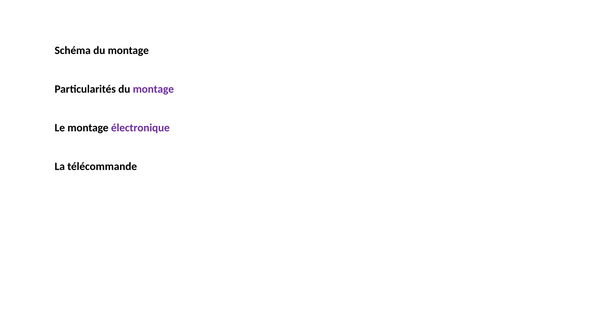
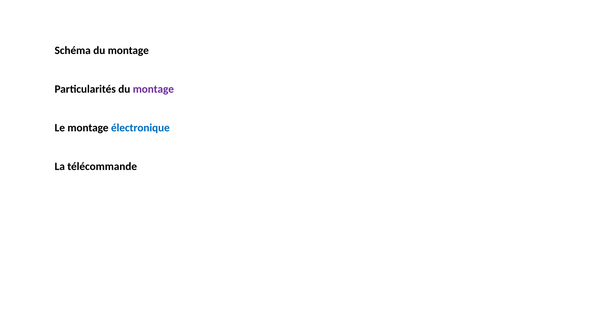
électronique colour: purple -> blue
